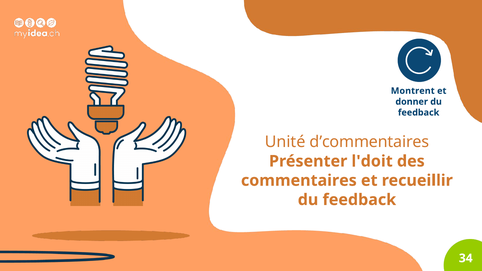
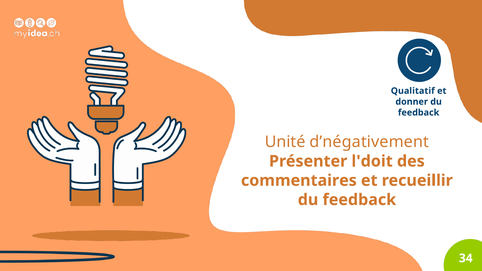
Montrent: Montrent -> Qualitatif
d’commentaires: d’commentaires -> d’négativement
